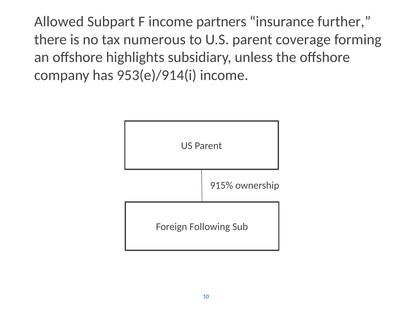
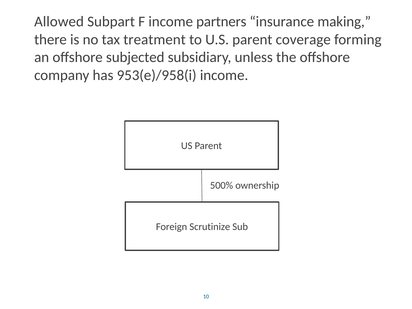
further: further -> making
numerous: numerous -> treatment
highlights: highlights -> subjected
953(e)/914(i: 953(e)/914(i -> 953(e)/958(i
915%: 915% -> 500%
Following: Following -> Scrutinize
